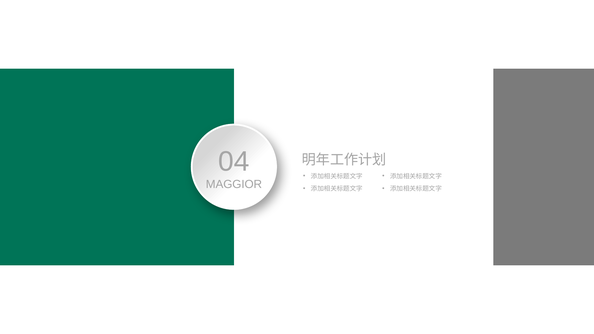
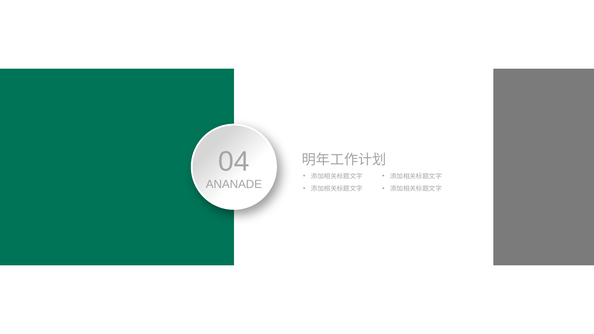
MAGGIOR: MAGGIOR -> ANANADE
